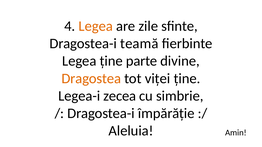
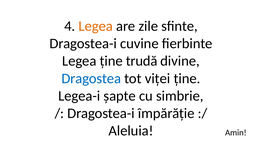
teamă: teamă -> cuvine
parte: parte -> trudă
Dragostea colour: orange -> blue
zecea: zecea -> șapte
